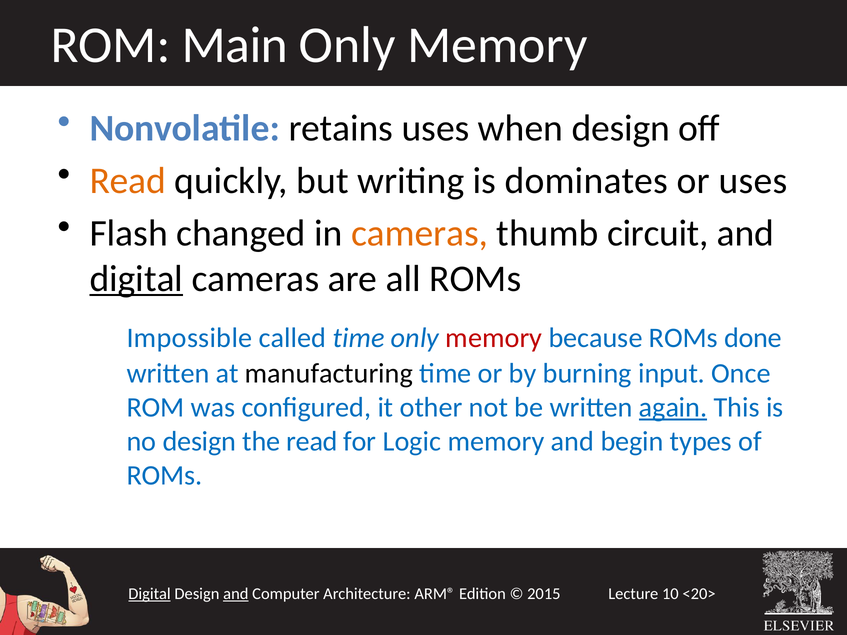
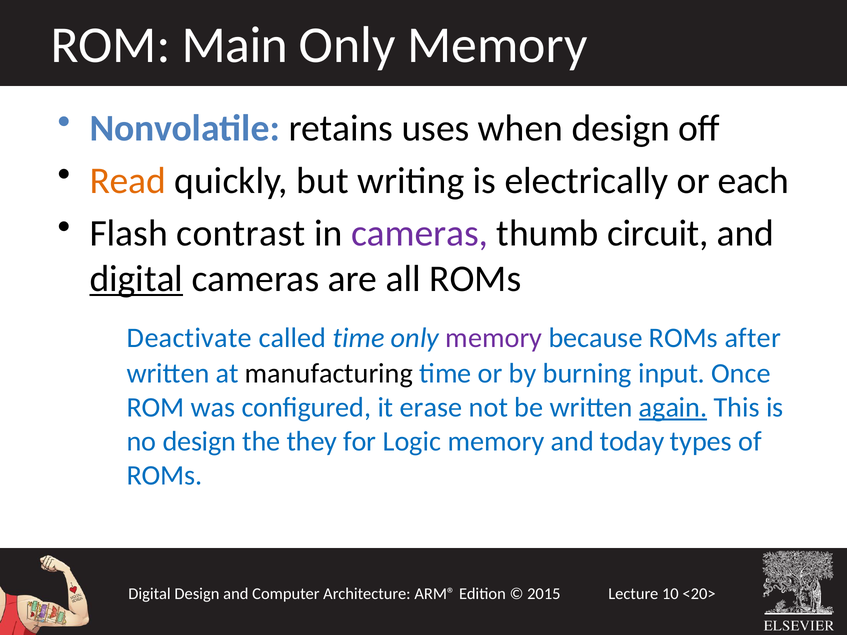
dominates: dominates -> electrically
or uses: uses -> each
changed: changed -> contrast
cameras at (420, 234) colour: orange -> purple
Impossible: Impossible -> Deactivate
memory at (494, 338) colour: red -> purple
done: done -> after
other: other -> erase
the read: read -> they
begin: begin -> today
Digital at (150, 594) underline: present -> none
and at (236, 594) underline: present -> none
